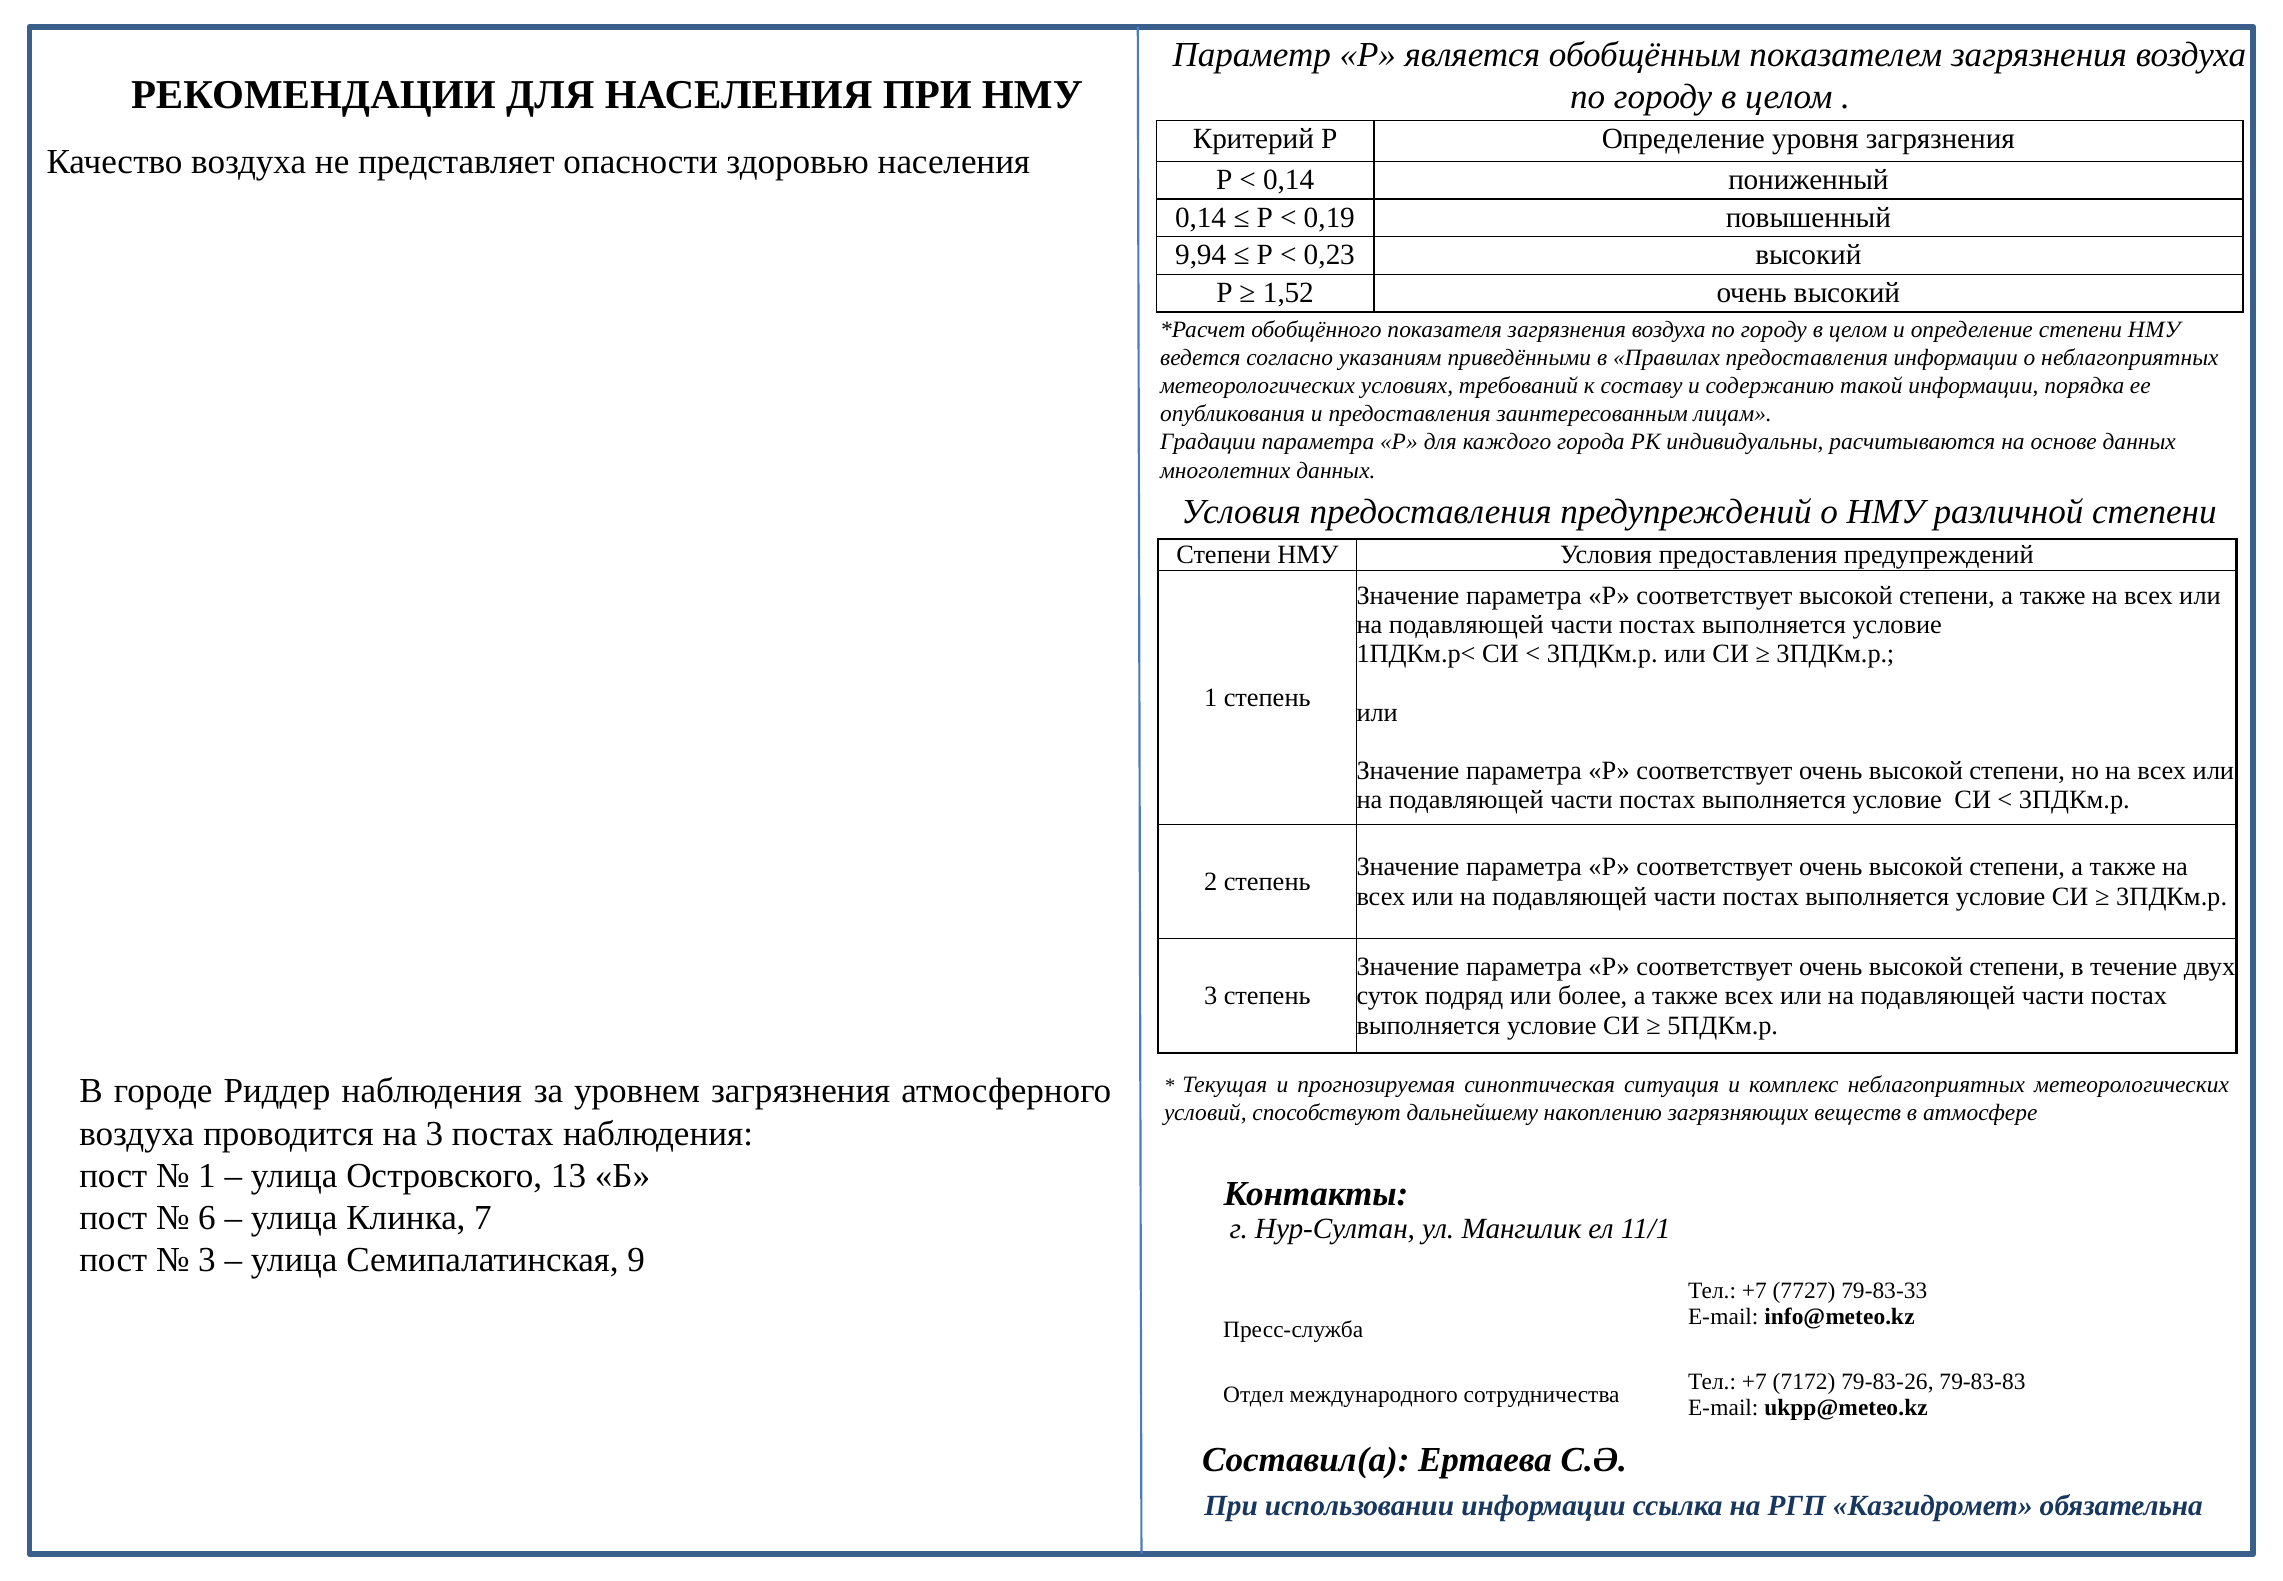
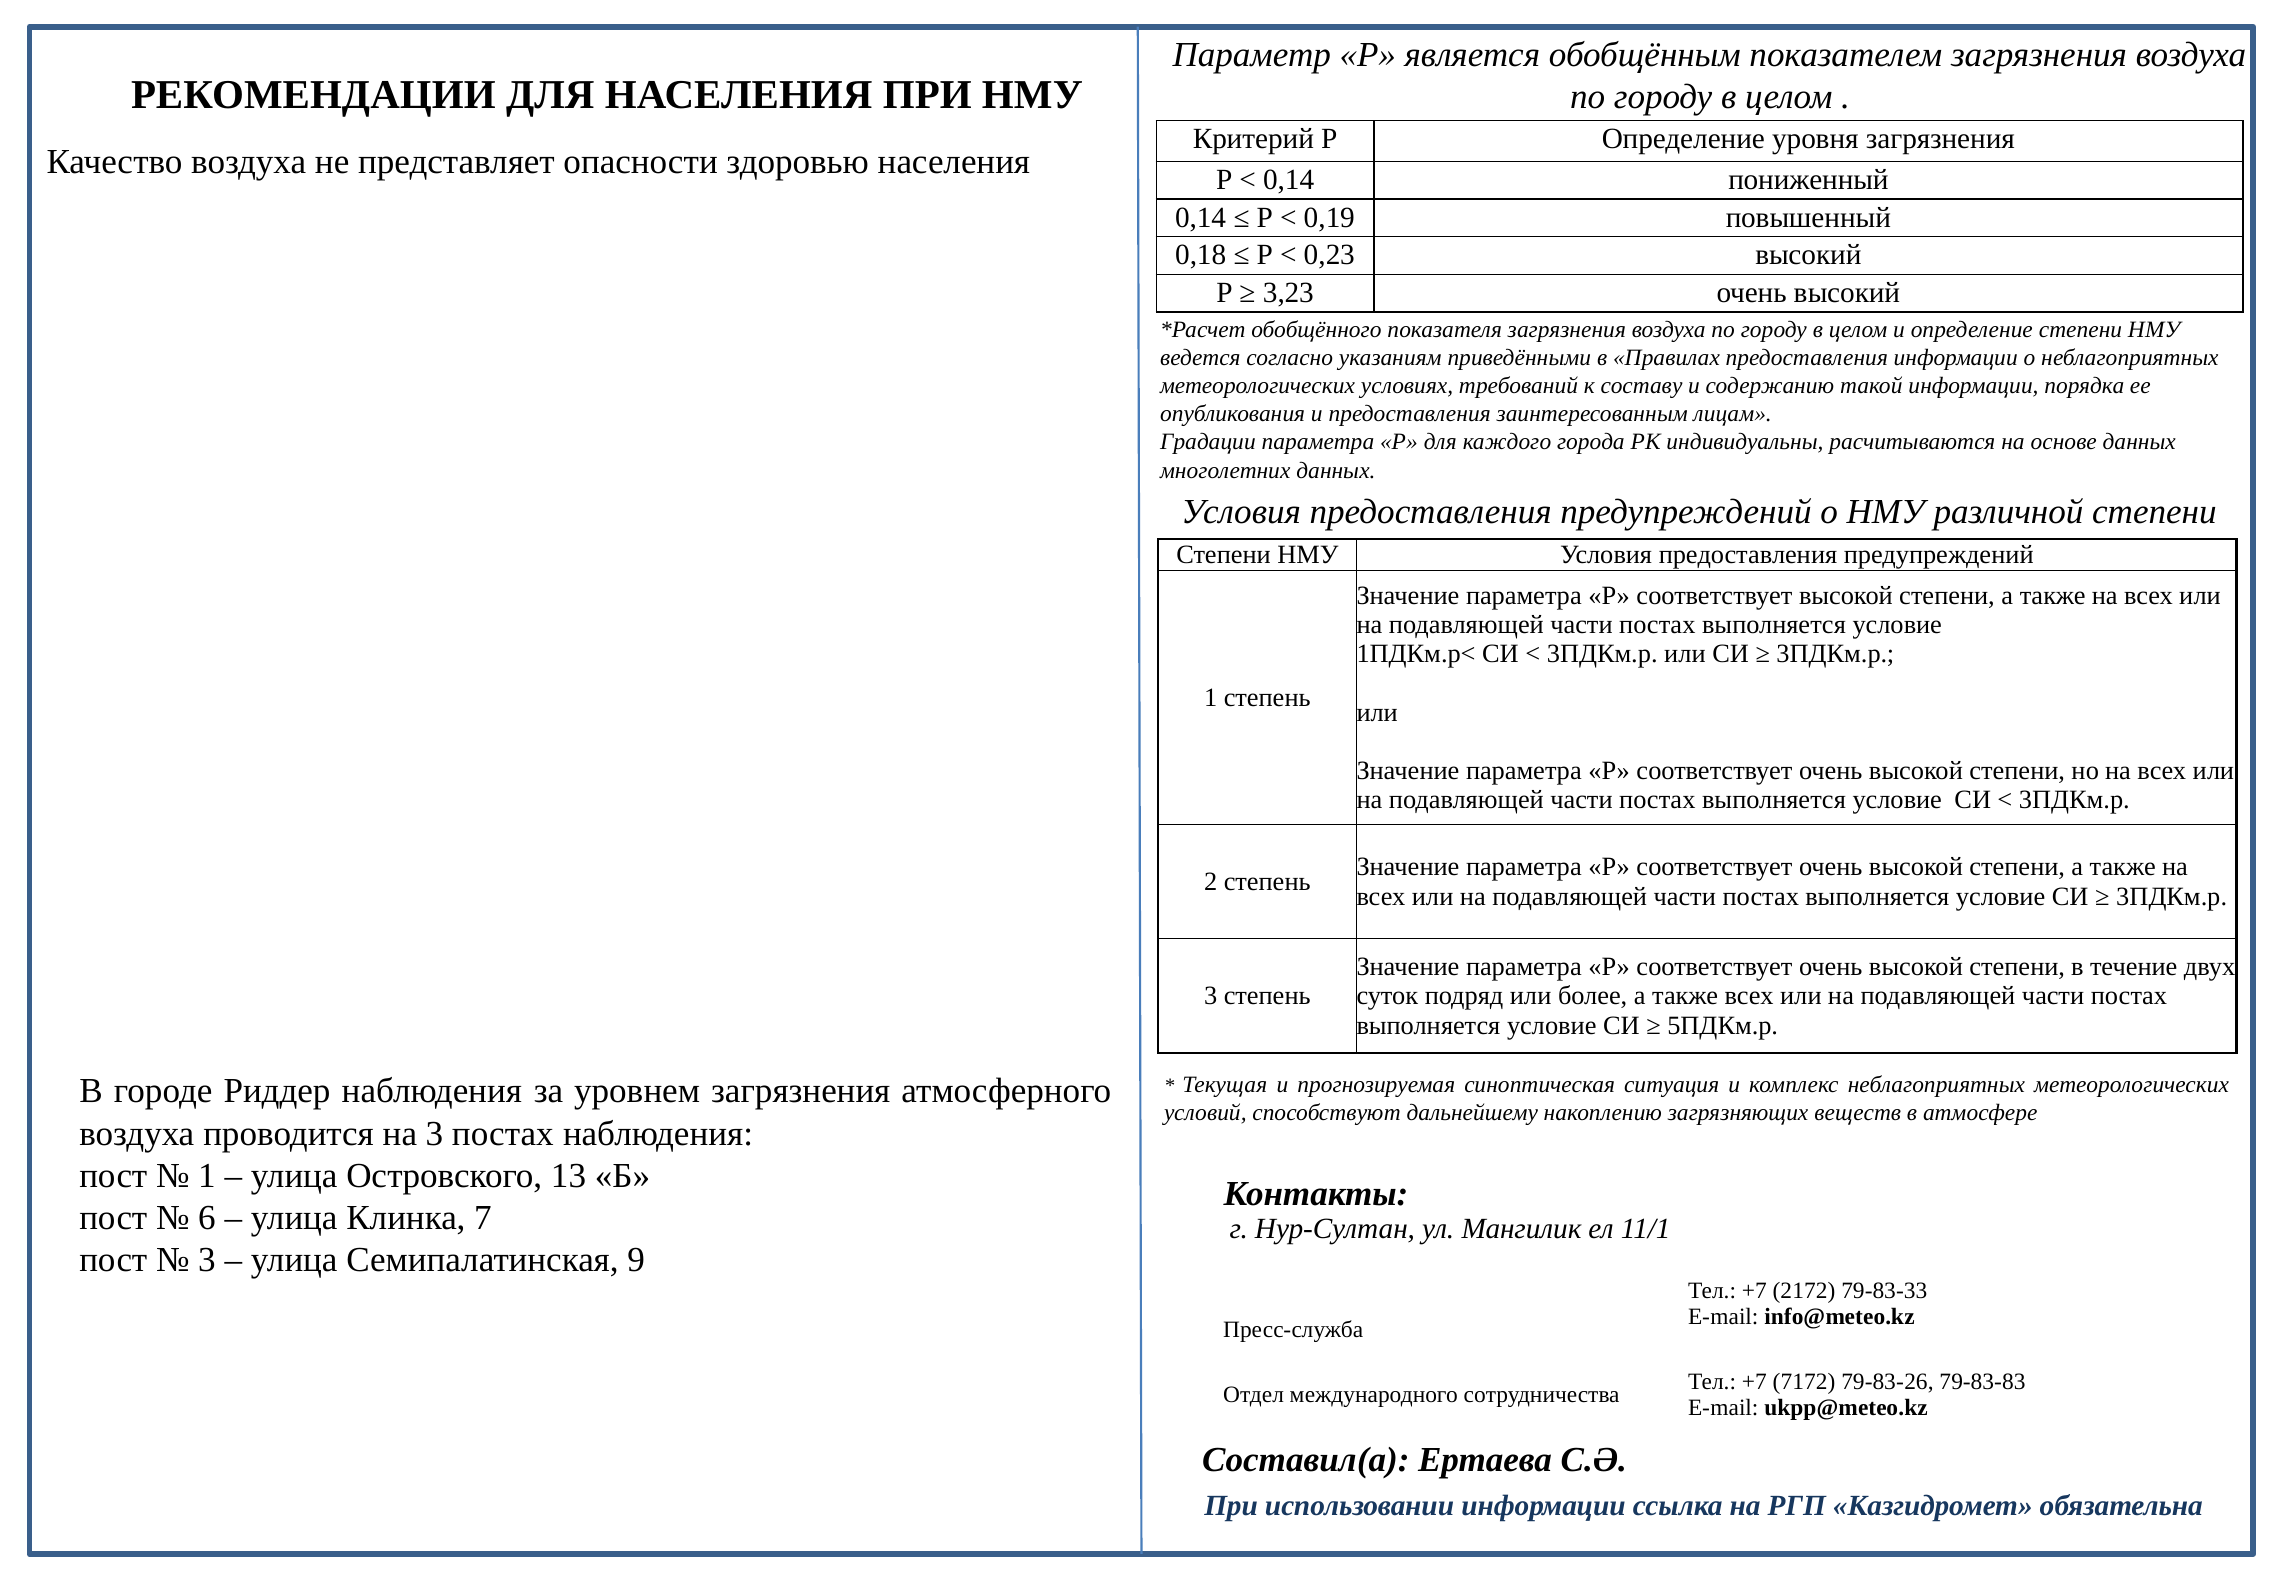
9,94: 9,94 -> 0,18
1,52: 1,52 -> 3,23
7727: 7727 -> 2172
